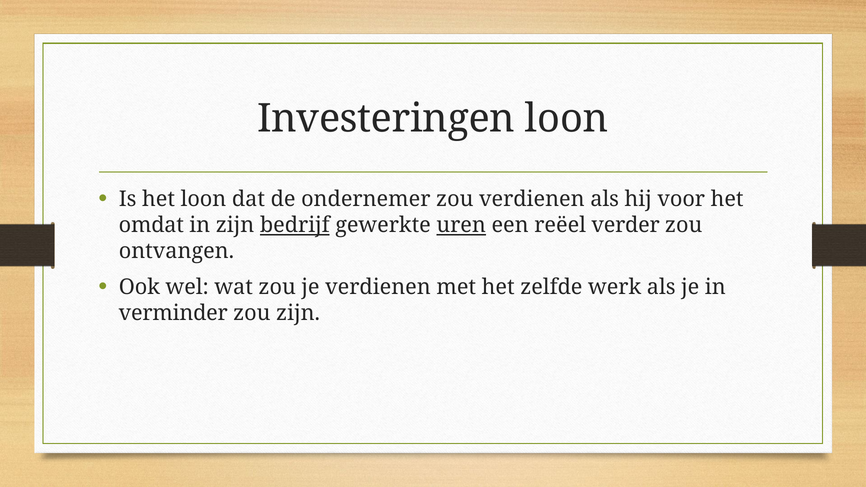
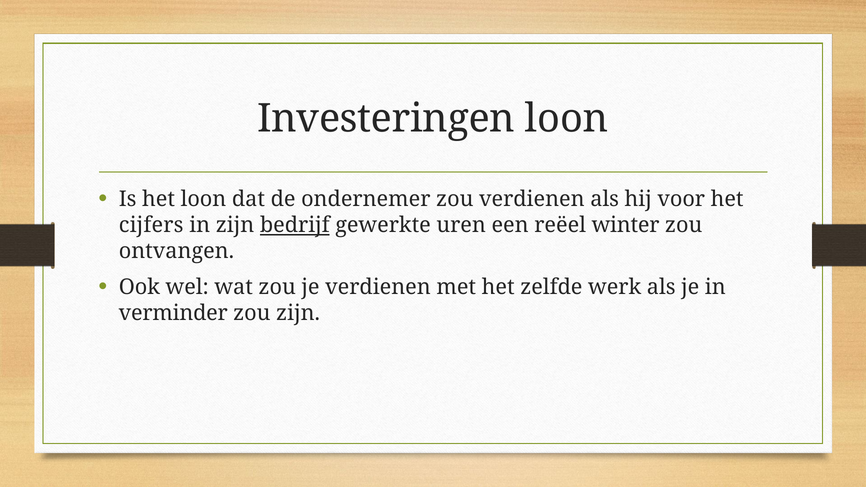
omdat: omdat -> cijfers
uren underline: present -> none
verder: verder -> winter
